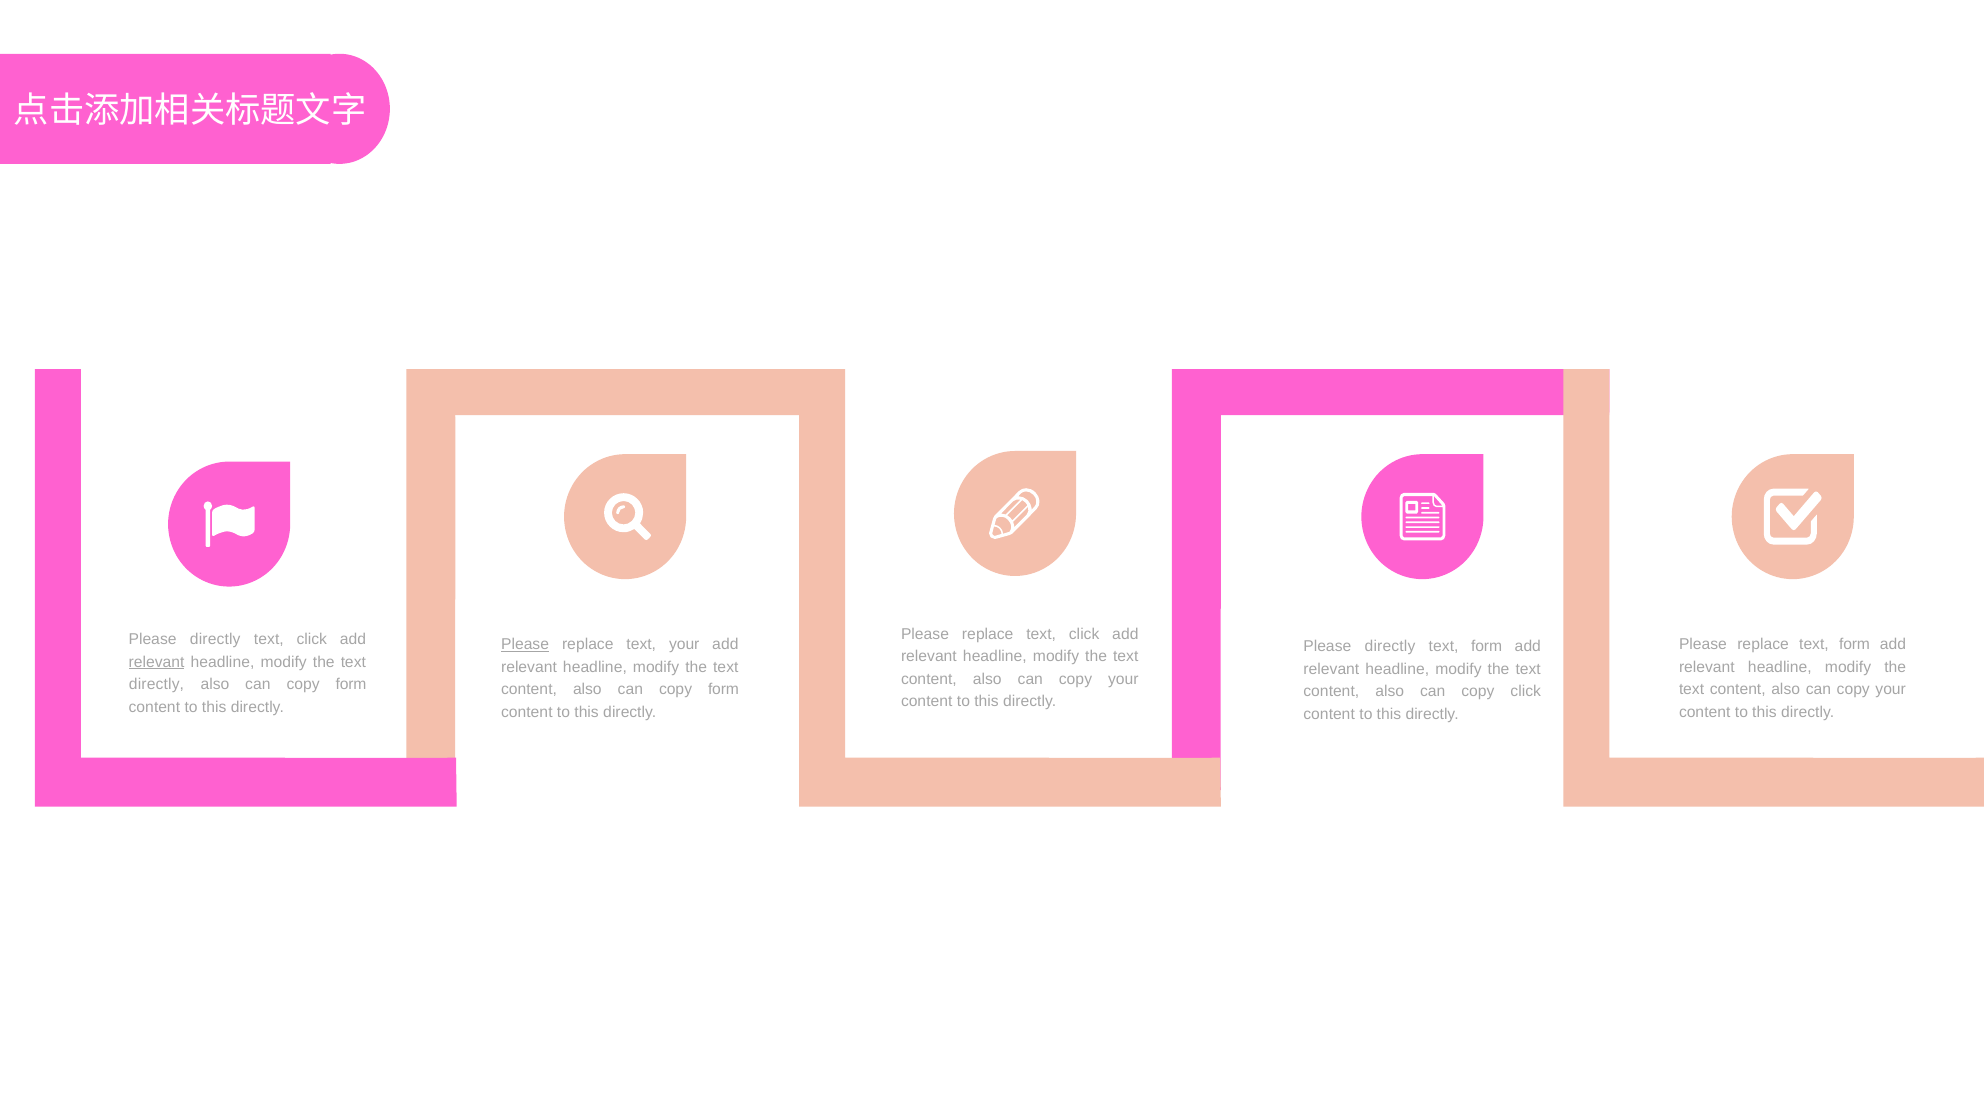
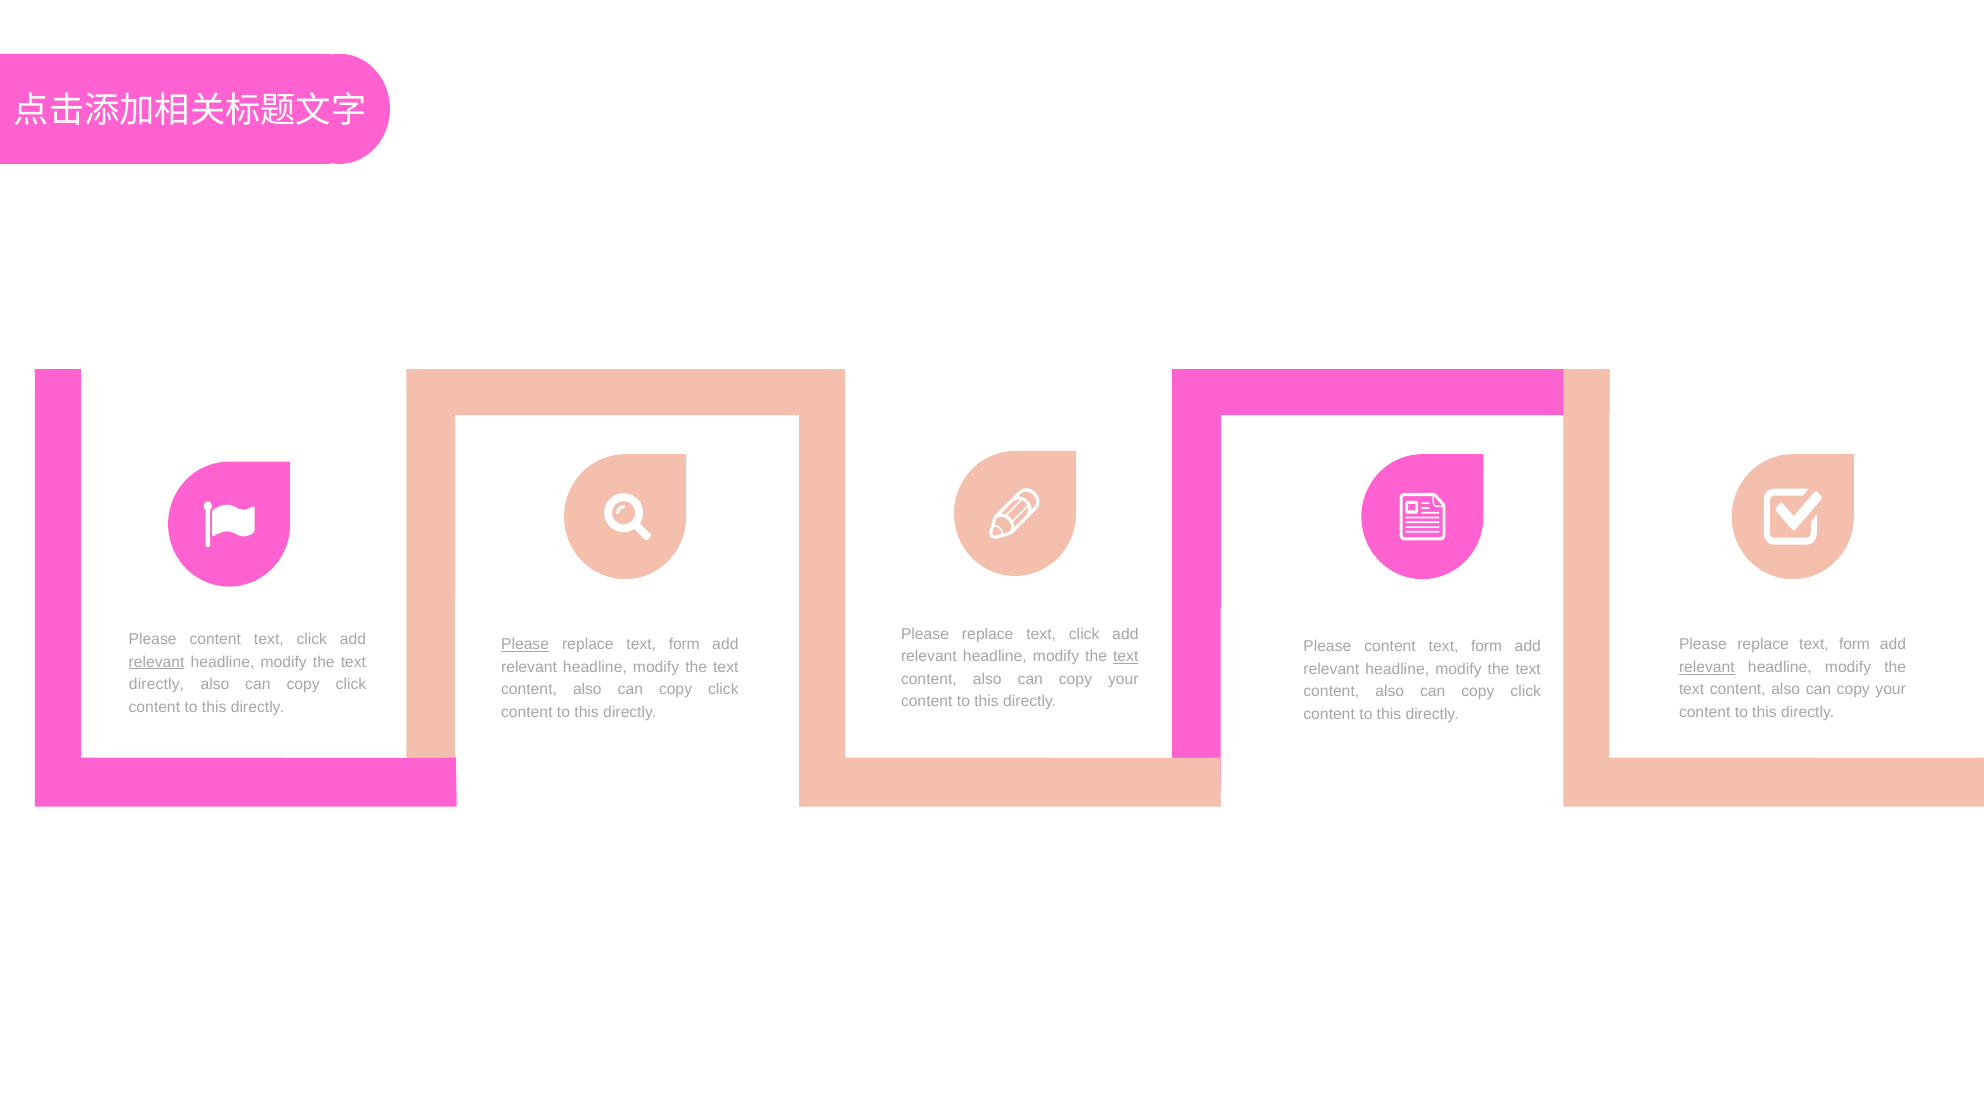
directly at (215, 639): directly -> content
your at (684, 645): your -> form
directly at (1390, 646): directly -> content
text at (1126, 657) underline: none -> present
relevant at (1707, 667) underline: none -> present
form at (351, 684): form -> click
form at (723, 690): form -> click
